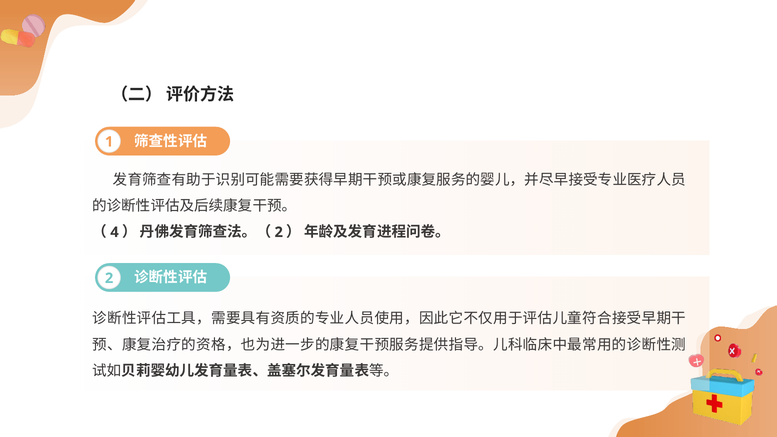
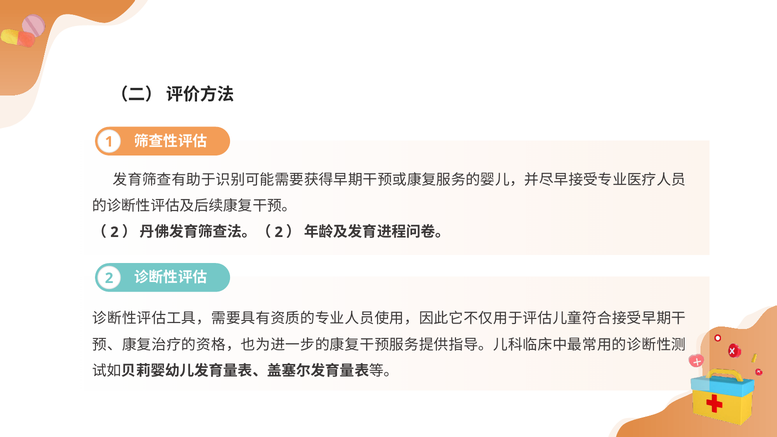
4 at (114, 232): 4 -> 2
